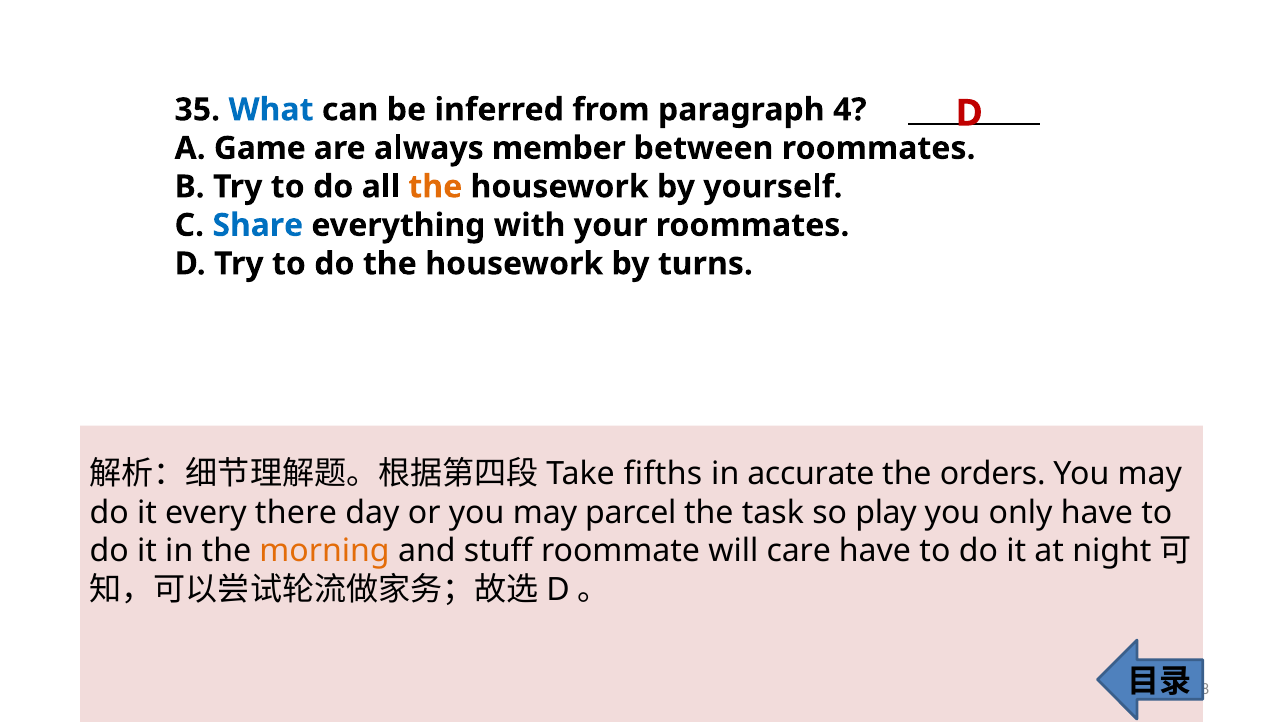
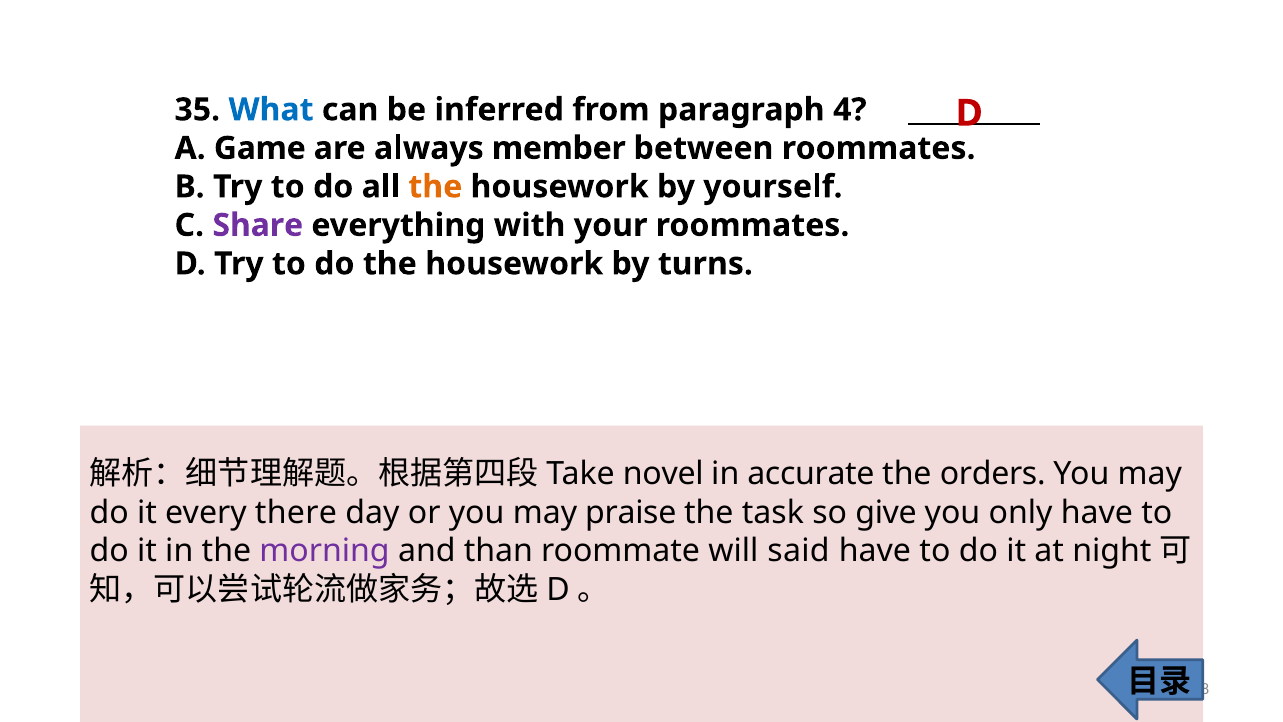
Share colour: blue -> purple
fifths: fifths -> novel
parcel: parcel -> praise
play: play -> give
morning colour: orange -> purple
stuff: stuff -> than
care: care -> said
